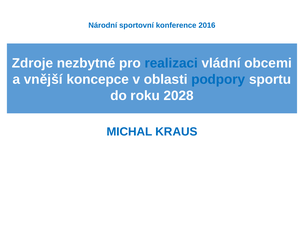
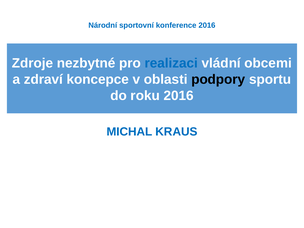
vnější: vnější -> zdraví
podpory colour: blue -> black
roku 2028: 2028 -> 2016
